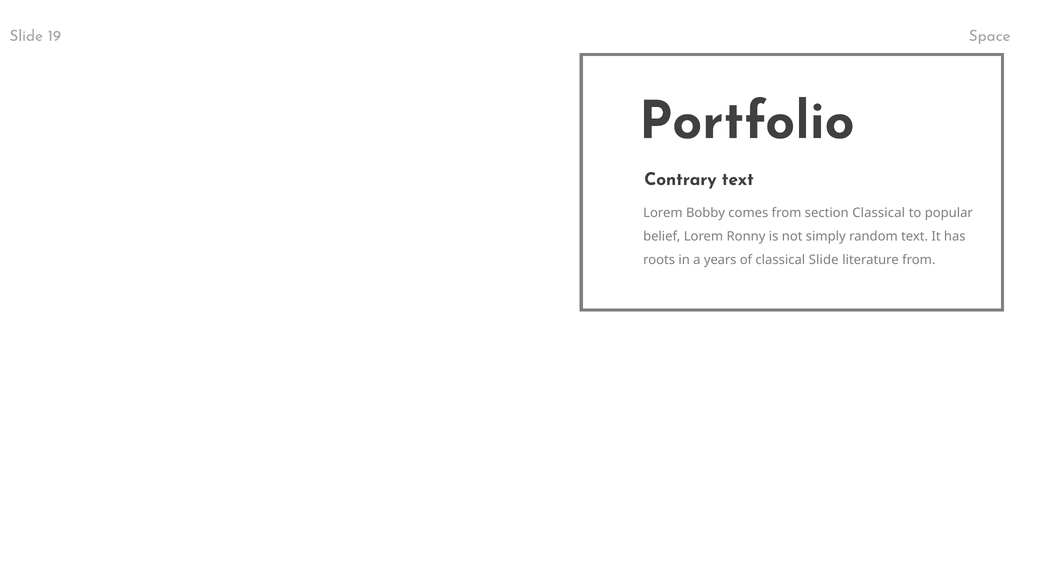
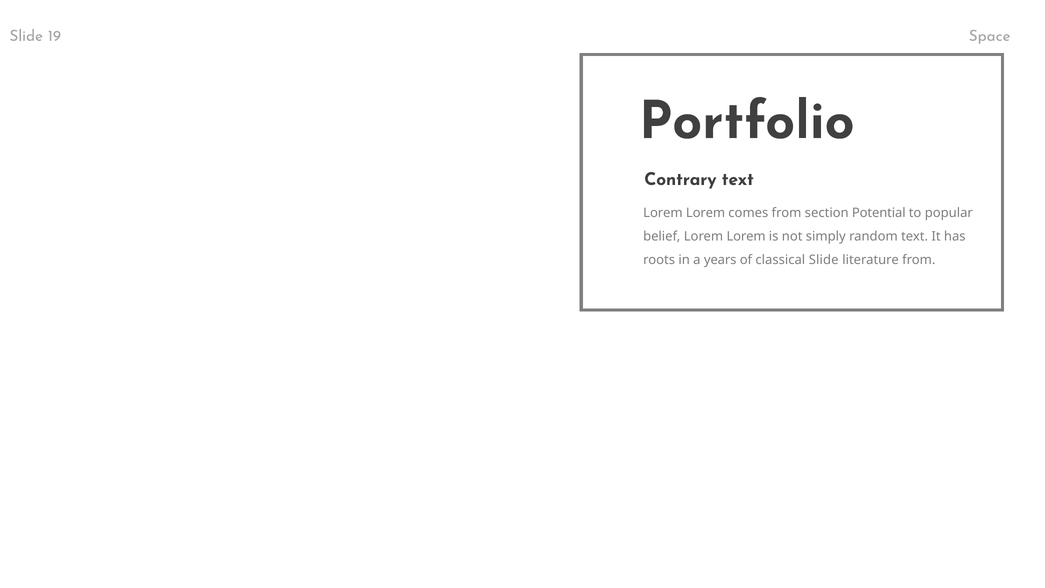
Bobby at (706, 213): Bobby -> Lorem
section Classical: Classical -> Potential
belief Lorem Ronny: Ronny -> Lorem
